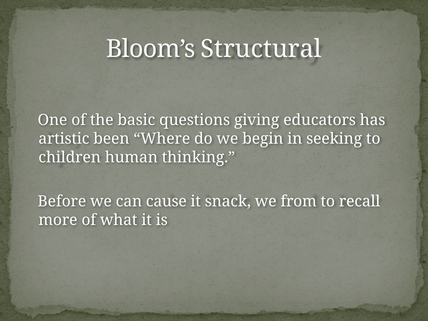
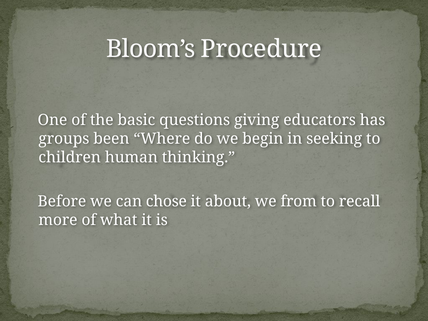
Structural: Structural -> Procedure
artistic: artistic -> groups
cause: cause -> chose
snack: snack -> about
